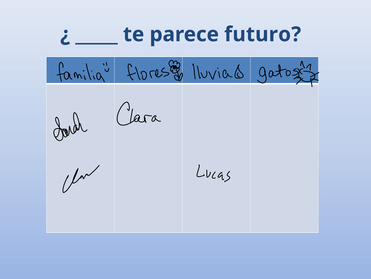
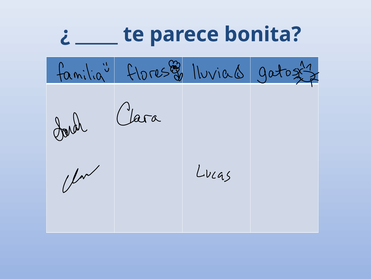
futuro: futuro -> bonita
